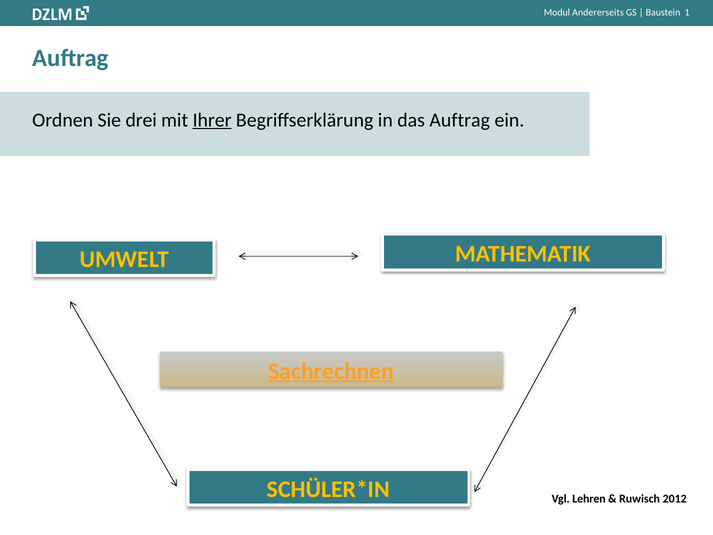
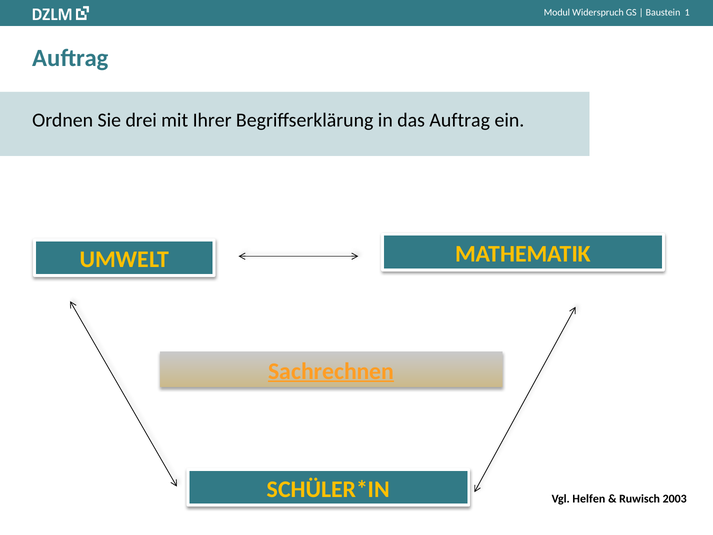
Andererseits: Andererseits -> Widerspruch
Ihrer underline: present -> none
Lehren: Lehren -> Helfen
2012: 2012 -> 2003
